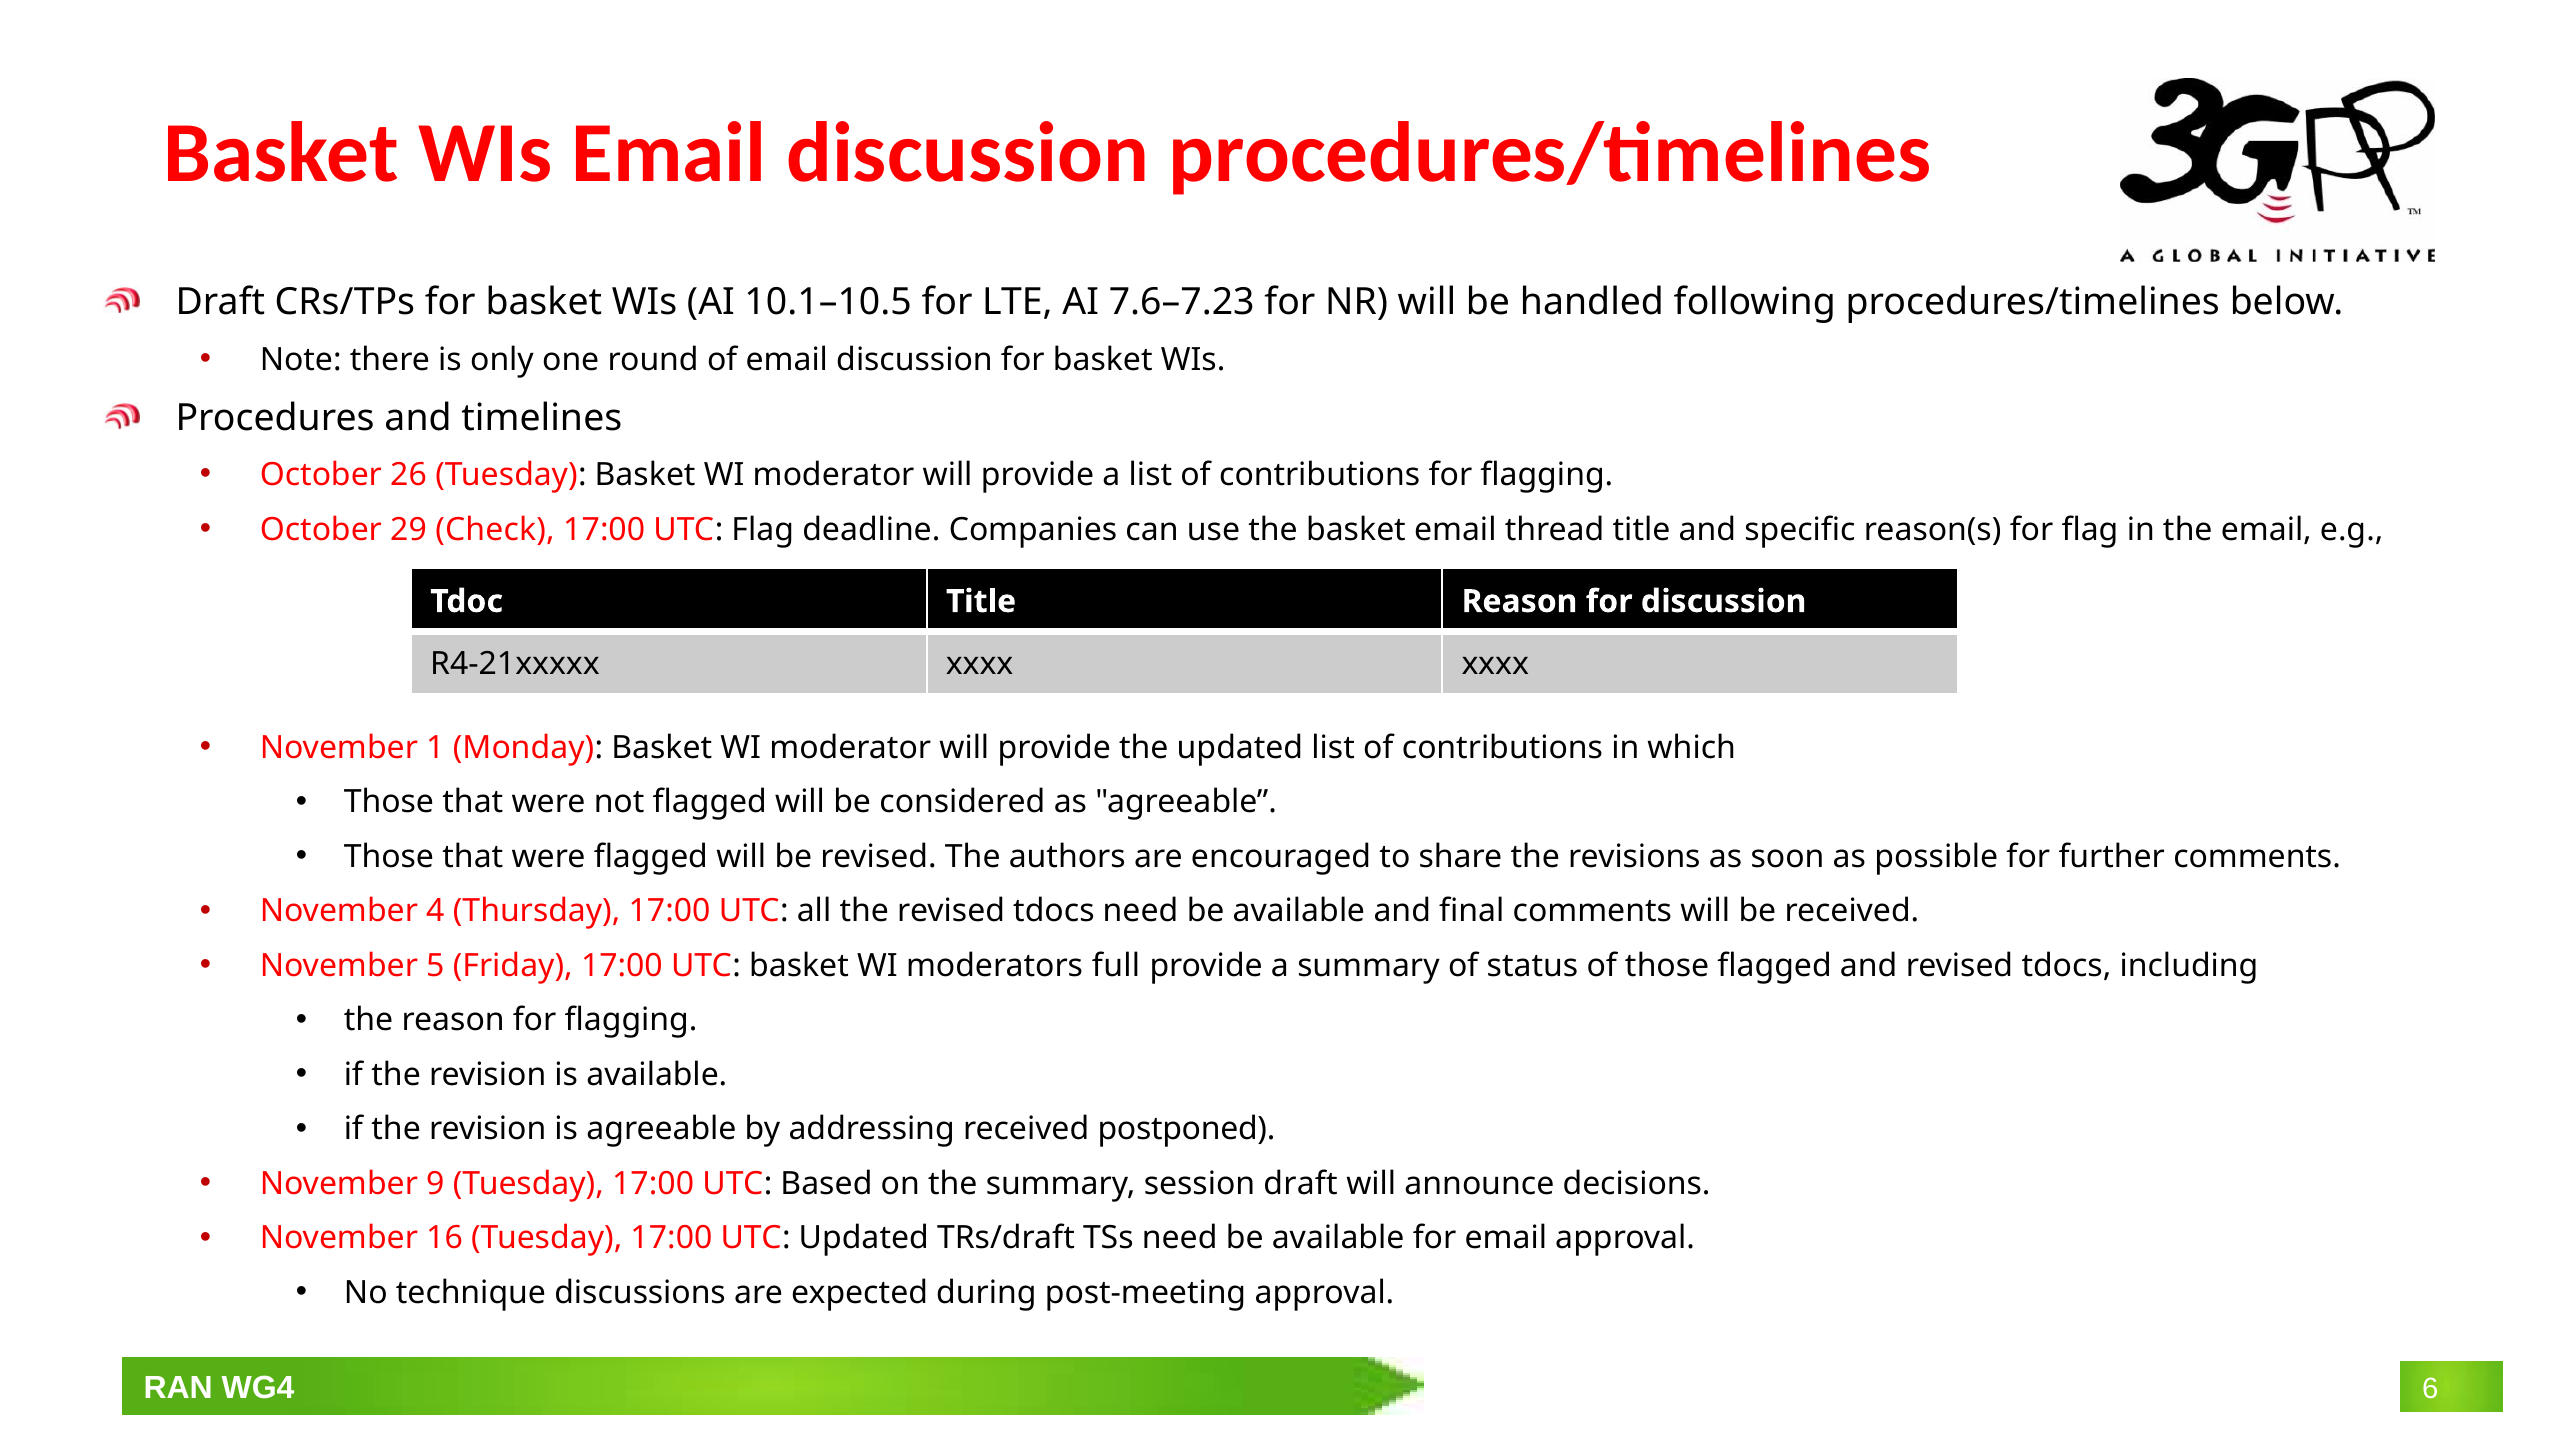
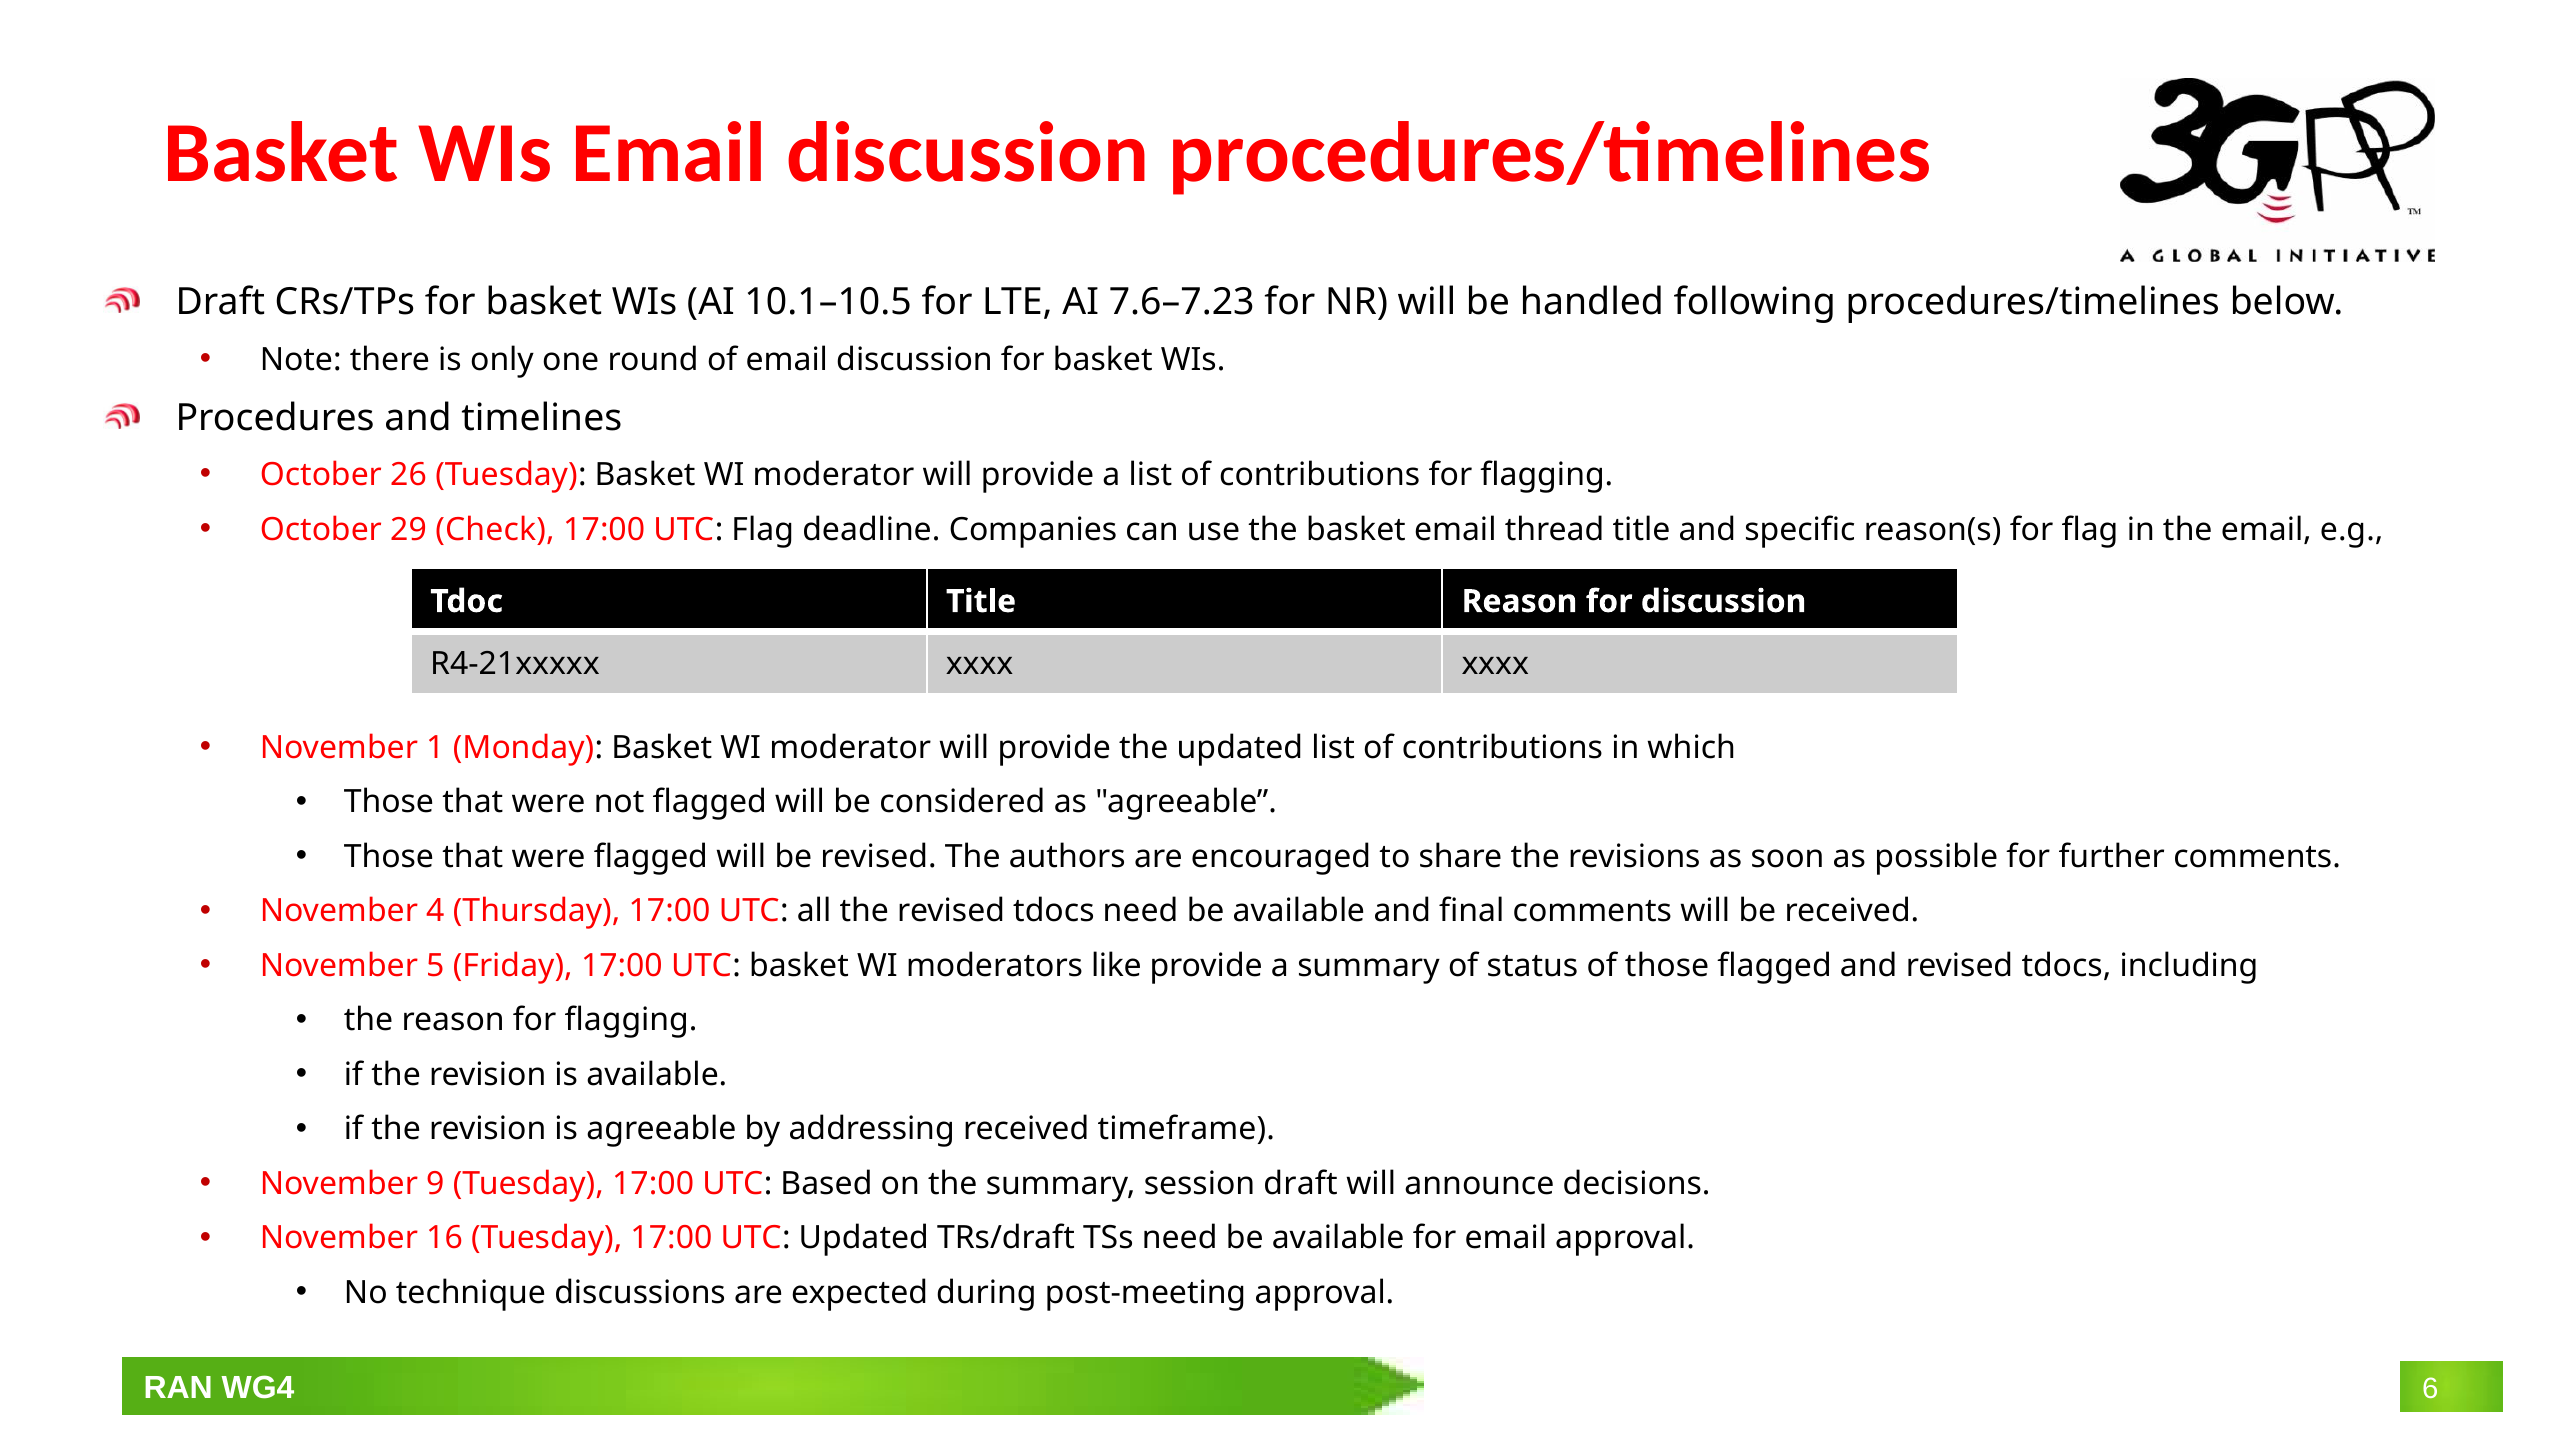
full: full -> like
postponed: postponed -> timeframe
